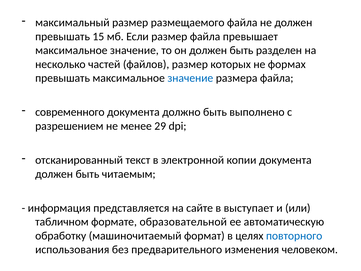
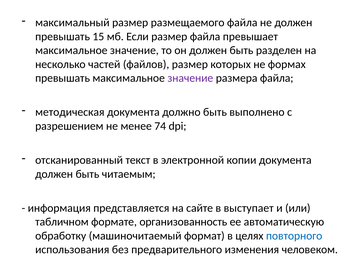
значение at (190, 78) colour: blue -> purple
современного: современного -> методическая
29: 29 -> 74
образовательной: образовательной -> организованность
